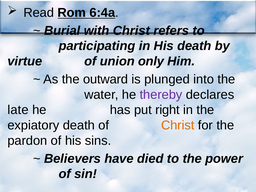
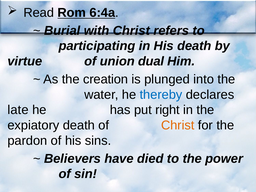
only: only -> dual
outward: outward -> creation
thereby colour: purple -> blue
